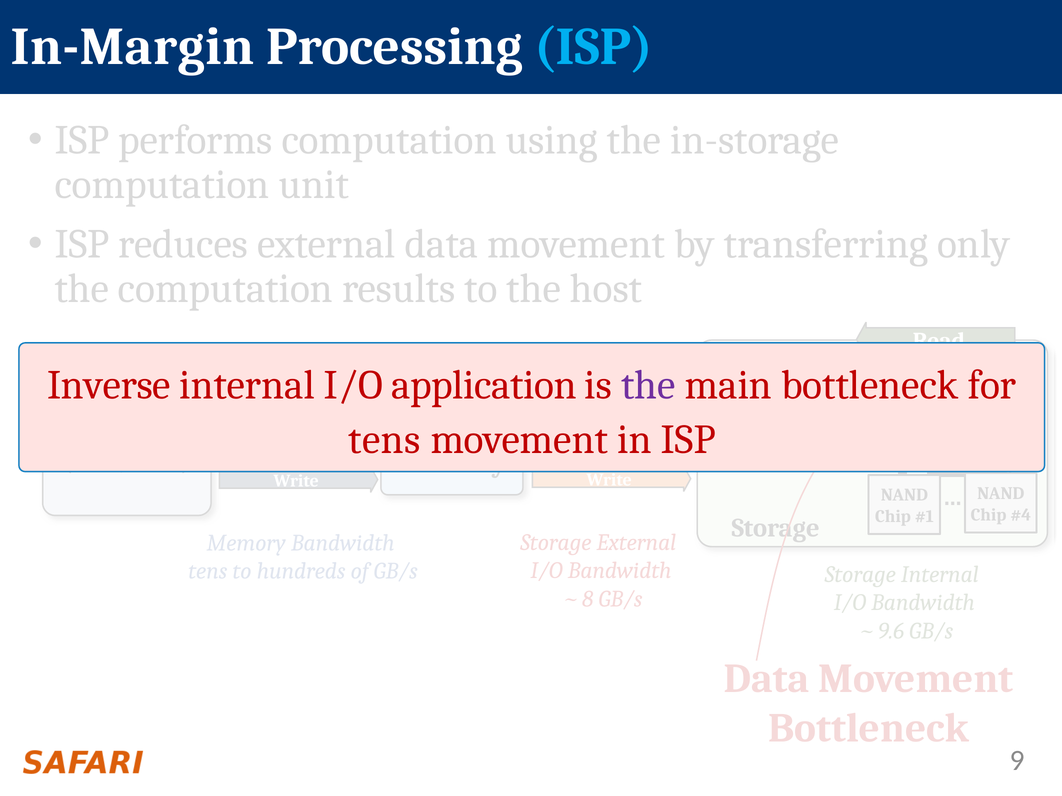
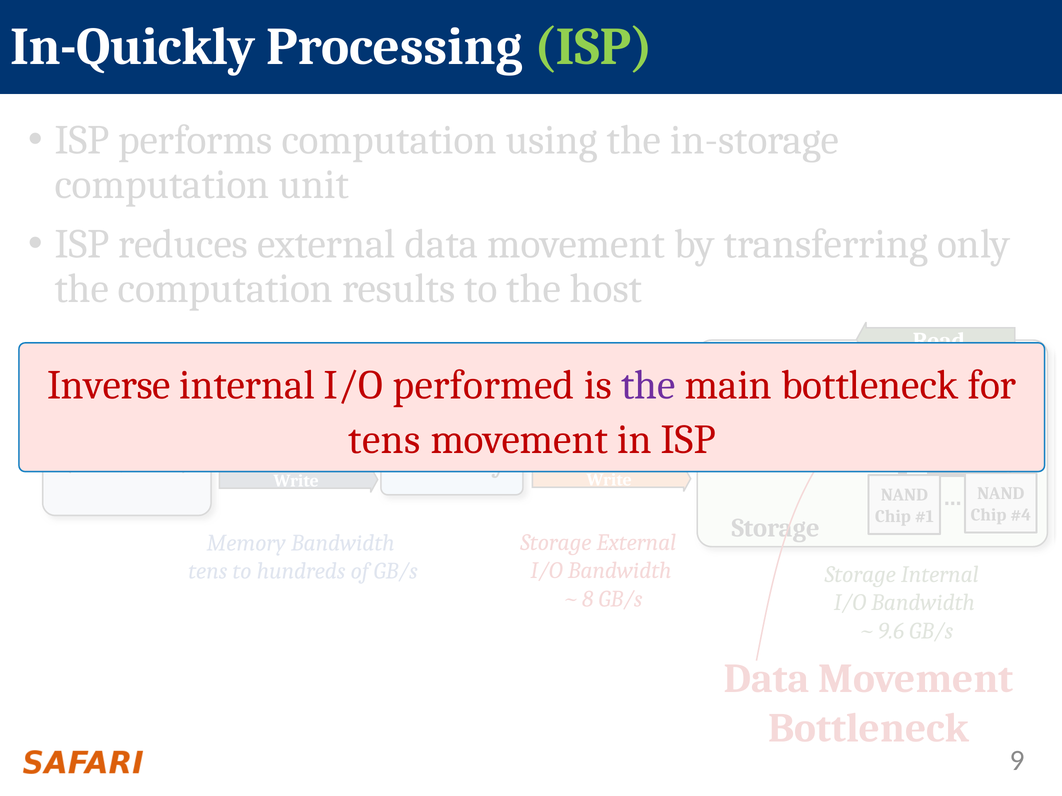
In-Margin: In-Margin -> In-Quickly
ISP at (594, 47) colour: light blue -> light green
application: application -> performed
